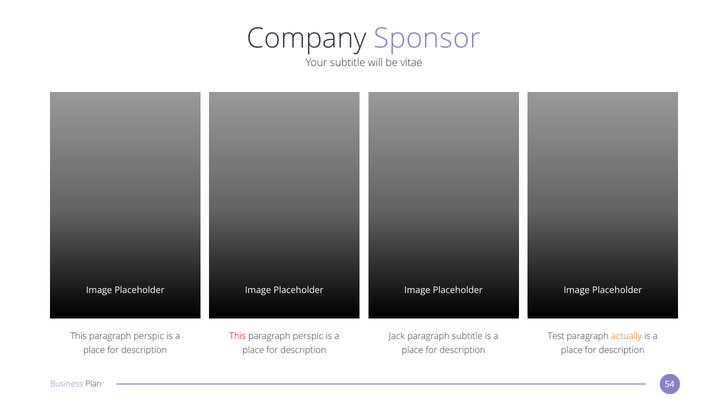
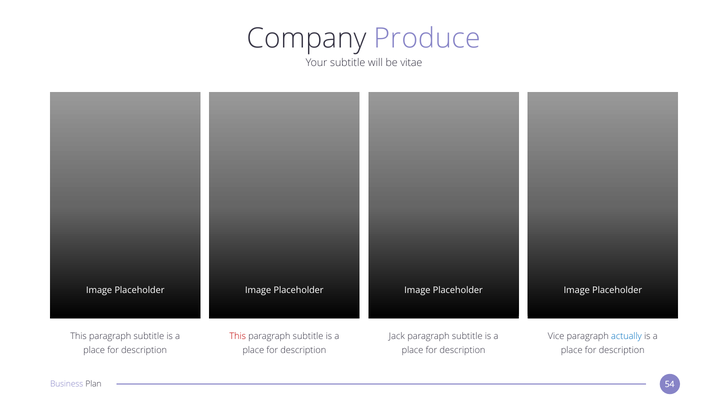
Sponsor: Sponsor -> Produce
perspic at (149, 336): perspic -> subtitle
perspic at (308, 336): perspic -> subtitle
Test: Test -> Vice
actually colour: orange -> blue
